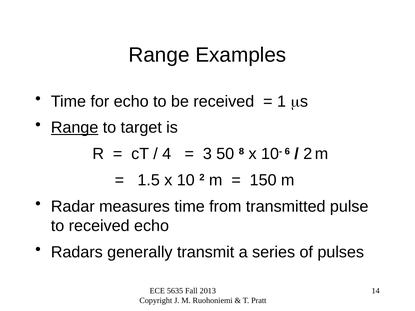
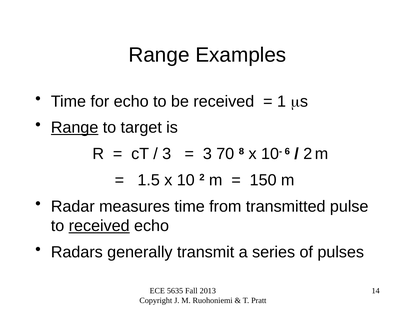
4 at (167, 154): 4 -> 3
50: 50 -> 70
received at (99, 226) underline: none -> present
